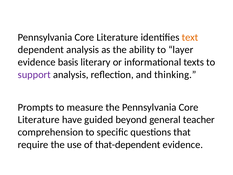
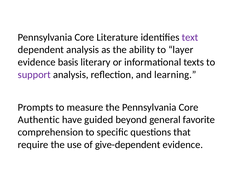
text colour: orange -> purple
thinking: thinking -> learning
Literature at (39, 120): Literature -> Authentic
teacher: teacher -> favorite
that-dependent: that-dependent -> give-dependent
